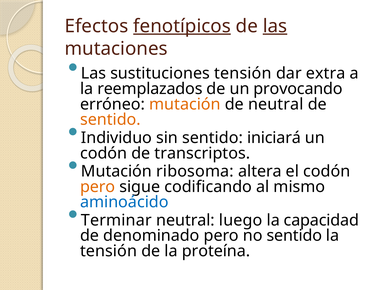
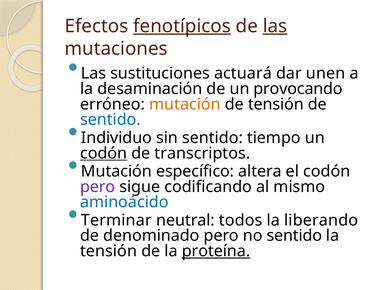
sustituciones tensión: tensión -> actuará
extra: extra -> unen
reemplazados: reemplazados -> desaminación
de neutral: neutral -> tensión
sentido at (110, 120) colour: orange -> blue
iniciará: iniciará -> tiempo
codón at (104, 153) underline: none -> present
ribosoma: ribosoma -> específico
pero at (98, 187) colour: orange -> purple
luego: luego -> todos
capacidad: capacidad -> liberando
proteína underline: none -> present
